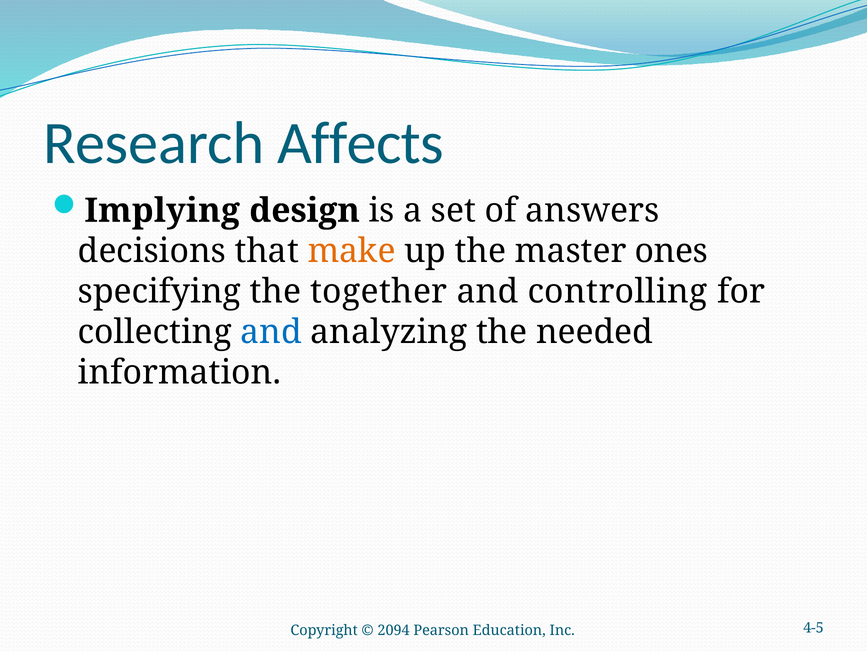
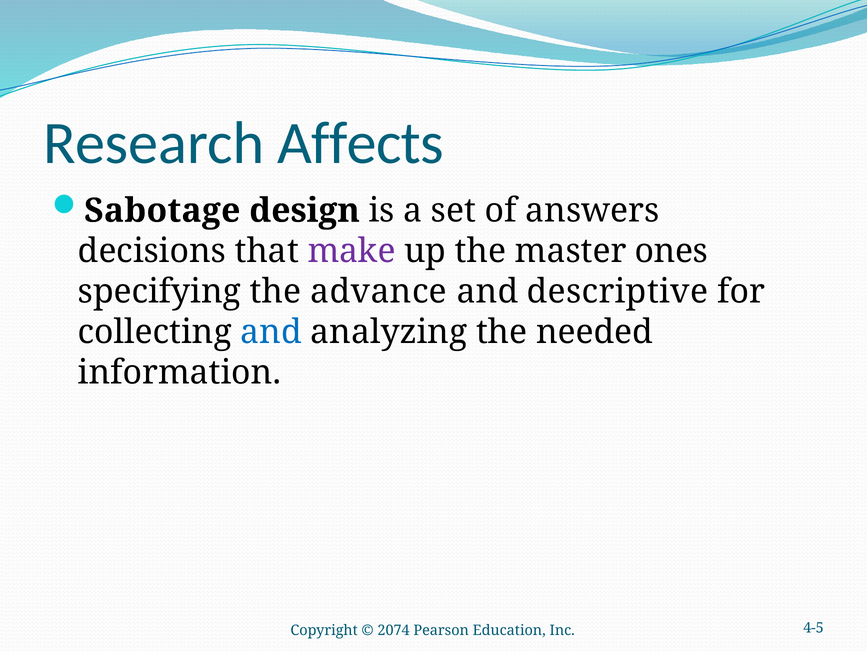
Implying: Implying -> Sabotage
make colour: orange -> purple
together: together -> advance
controlling: controlling -> descriptive
2094: 2094 -> 2074
